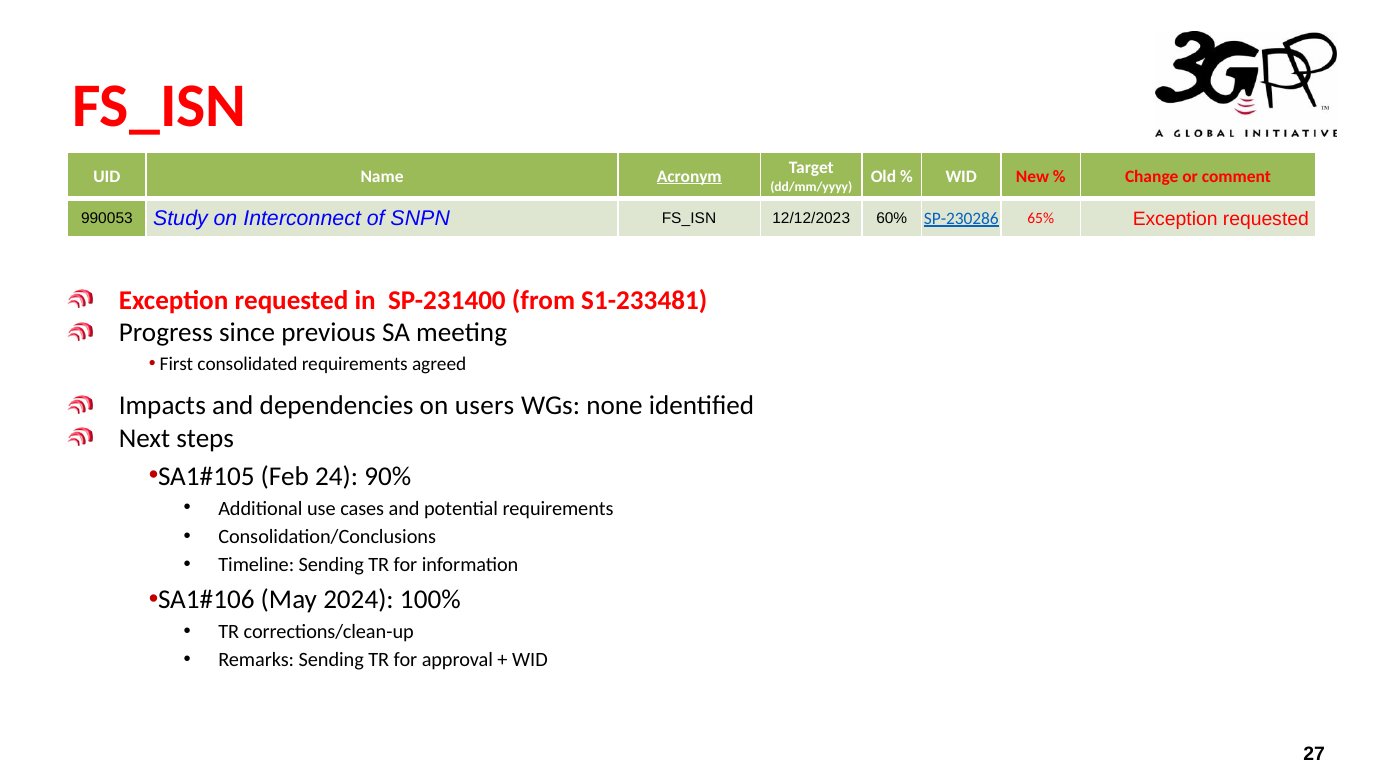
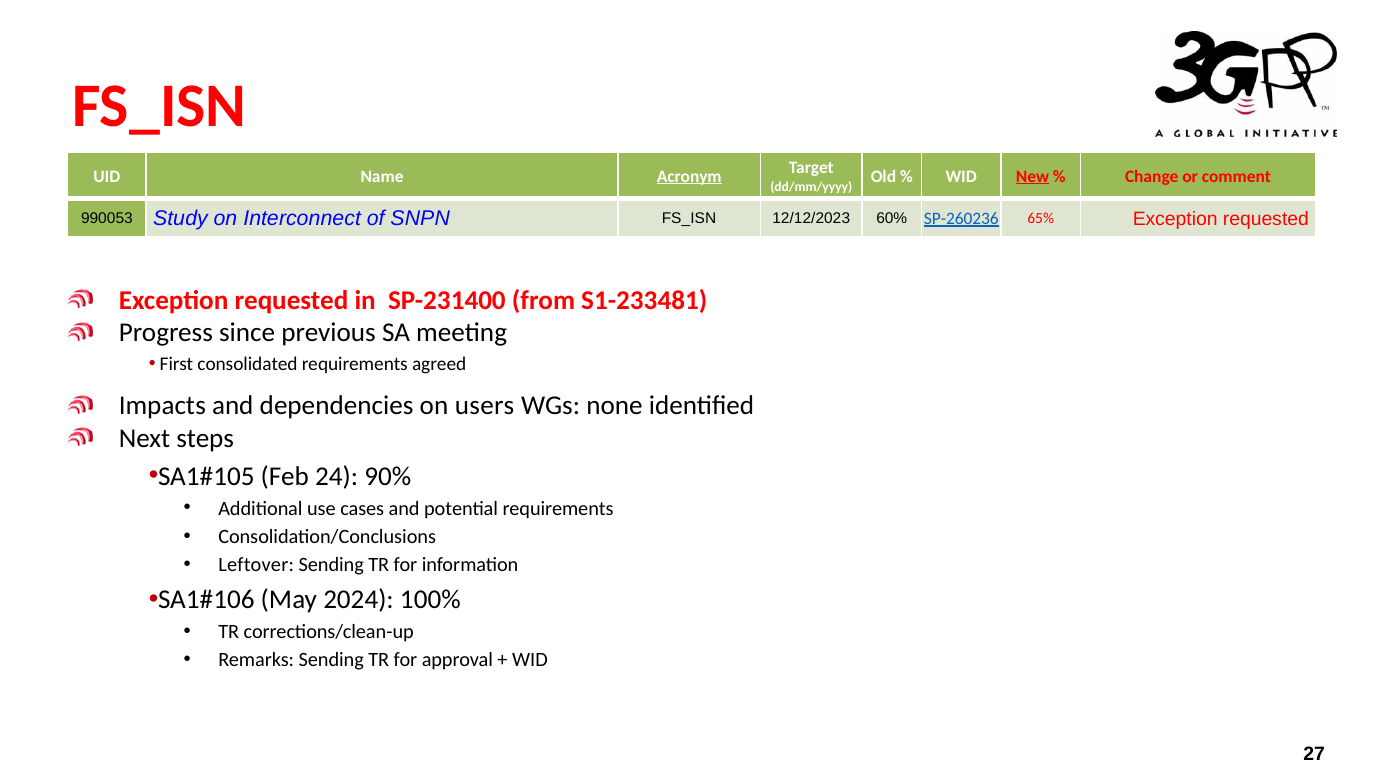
New underline: none -> present
SP-230286: SP-230286 -> SP-260236
Timeline: Timeline -> Leftover
